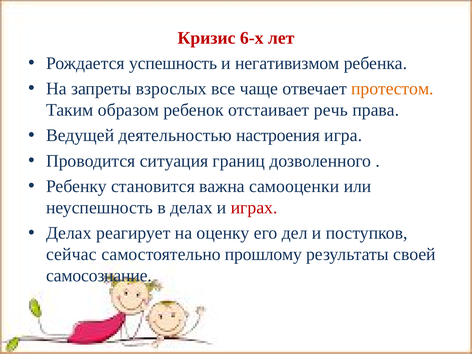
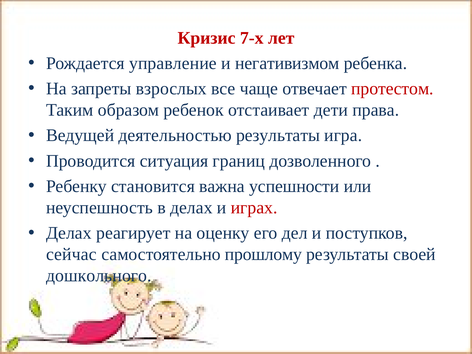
6-х: 6-х -> 7-х
успешность: успешность -> управление
протестом colour: orange -> red
речь: речь -> дети
деятельностью настроения: настроения -> результаты
самооценки: самооценки -> успешности
самосознание: самосознание -> дошкольного
